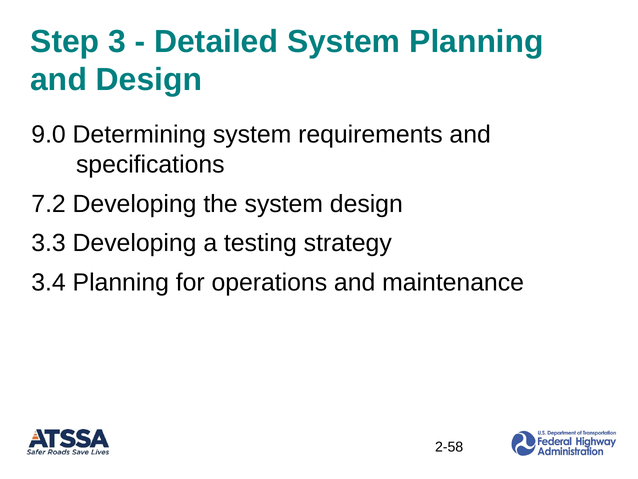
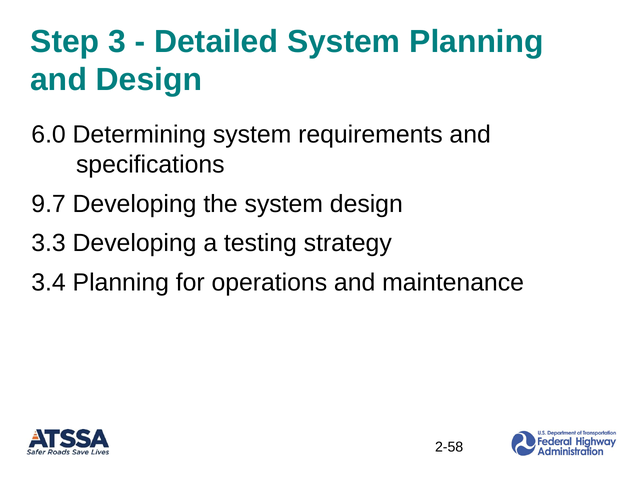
9.0: 9.0 -> 6.0
7.2: 7.2 -> 9.7
